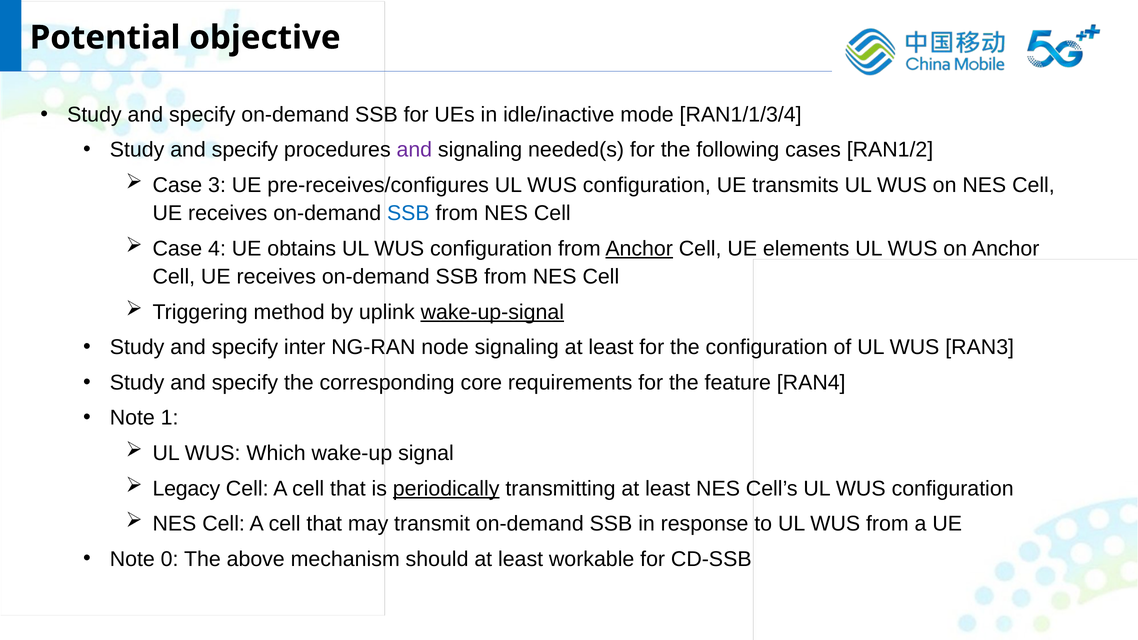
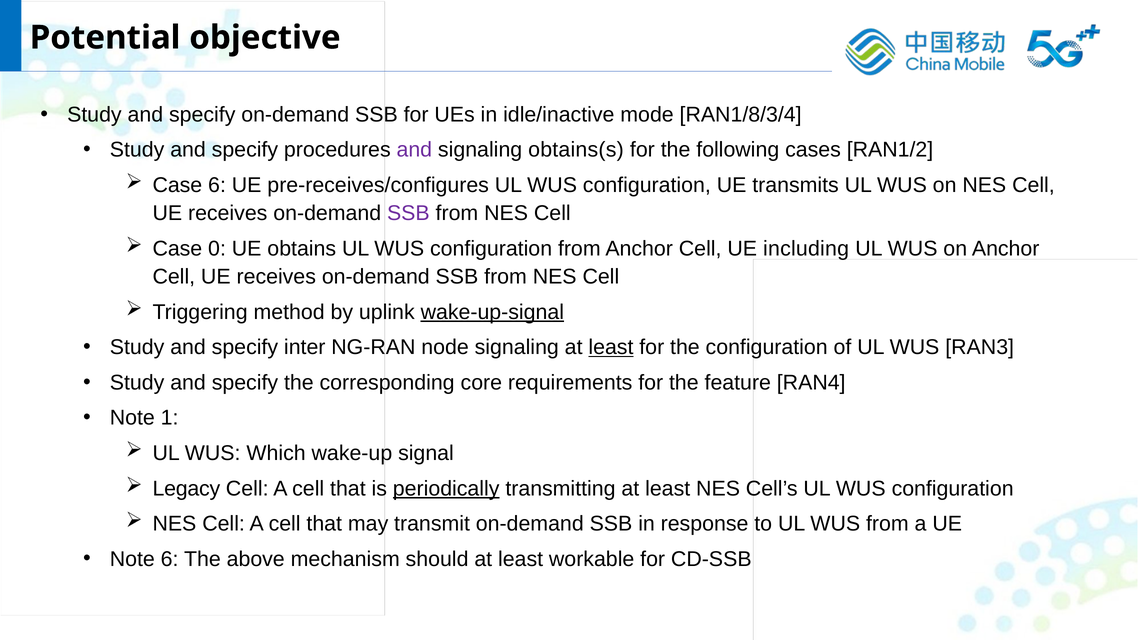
RAN1/1/3/4: RAN1/1/3/4 -> RAN1/8/3/4
needed(s: needed(s -> obtains(s
Case 3: 3 -> 6
SSB at (408, 213) colour: blue -> purple
4: 4 -> 0
Anchor at (639, 249) underline: present -> none
elements: elements -> including
least at (611, 347) underline: none -> present
Note 0: 0 -> 6
